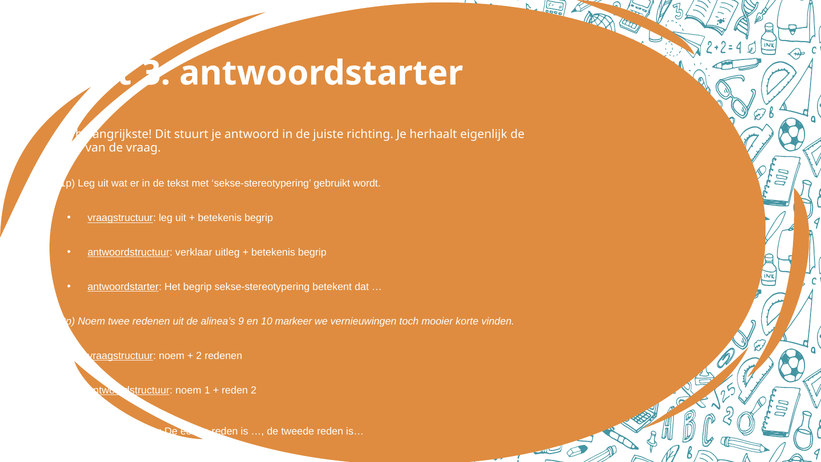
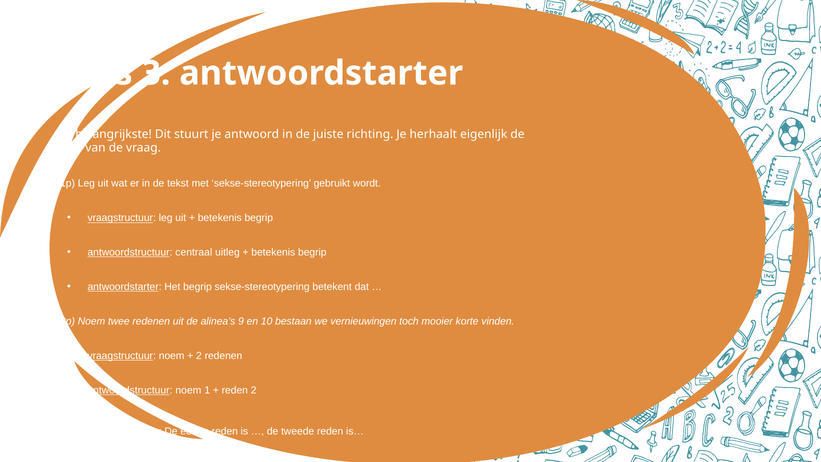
Niet: Niet -> Niks
verklaar: verklaar -> centraal
markeer: markeer -> bestaan
